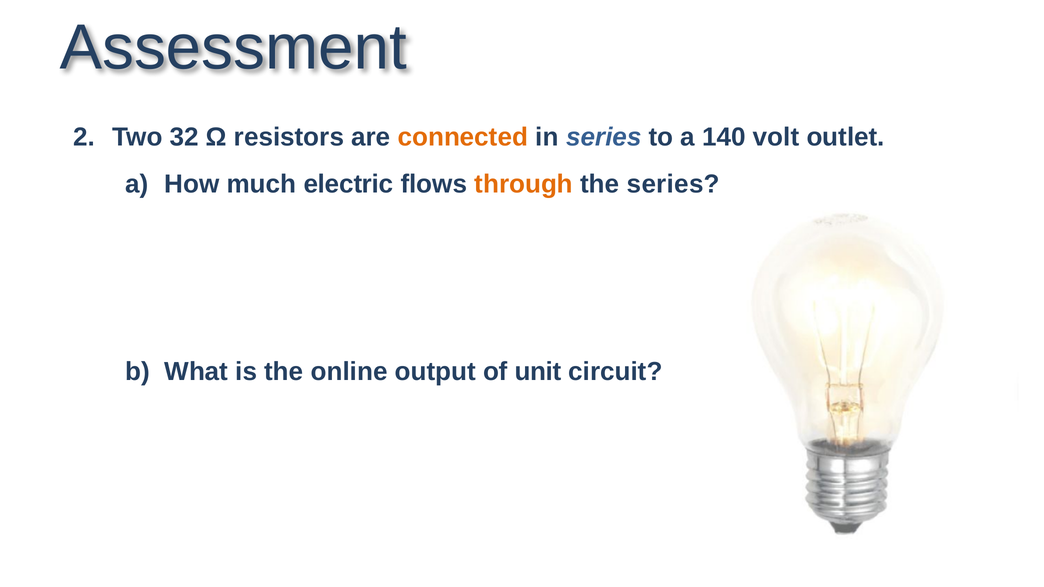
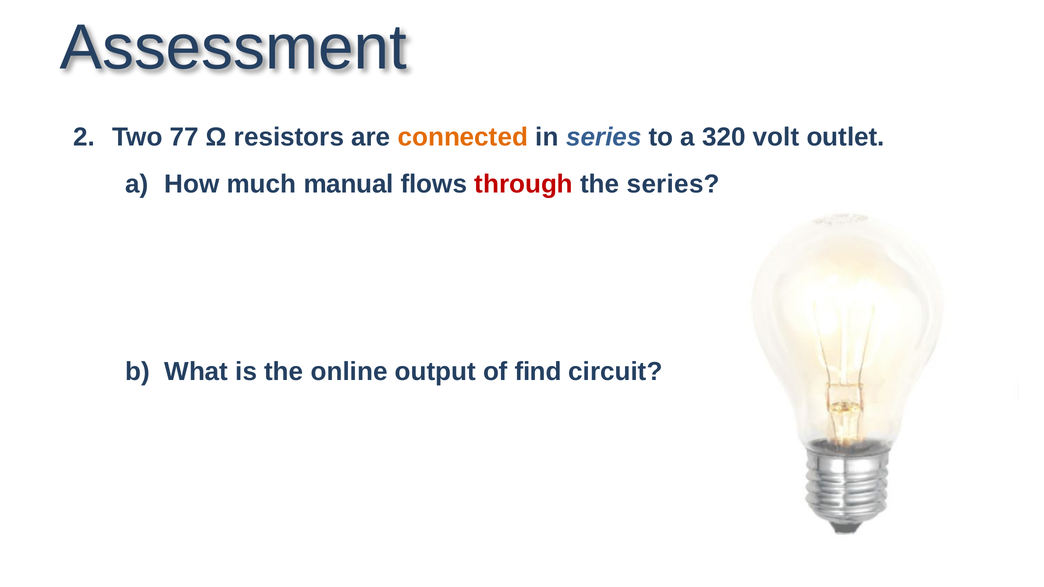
32: 32 -> 77
140: 140 -> 320
electric: electric -> manual
through colour: orange -> red
unit: unit -> find
